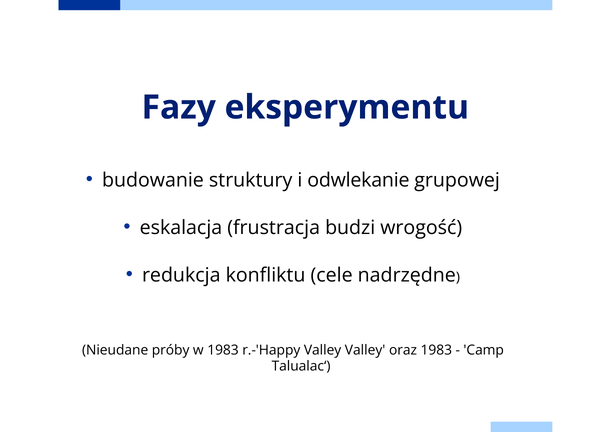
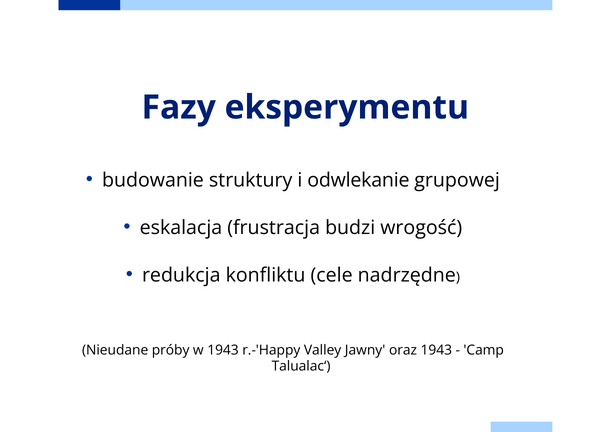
w 1983: 1983 -> 1943
Valley Valley: Valley -> Jawny
oraz 1983: 1983 -> 1943
